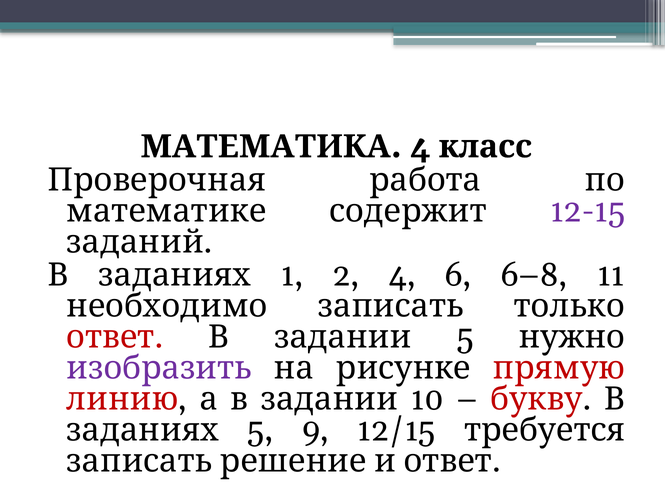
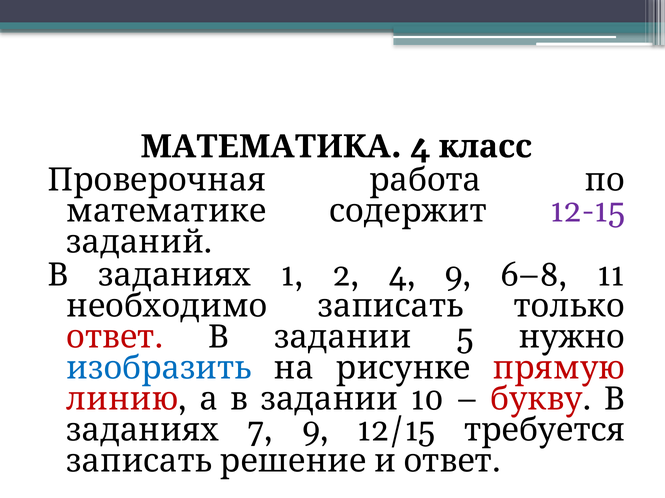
4 6: 6 -> 9
изобразить colour: purple -> blue
5 at (261, 431): 5 -> 7
